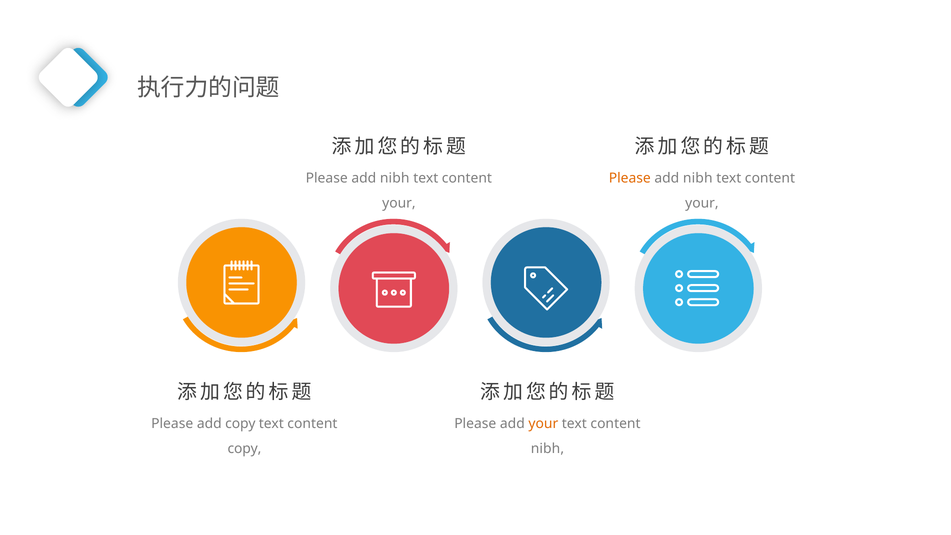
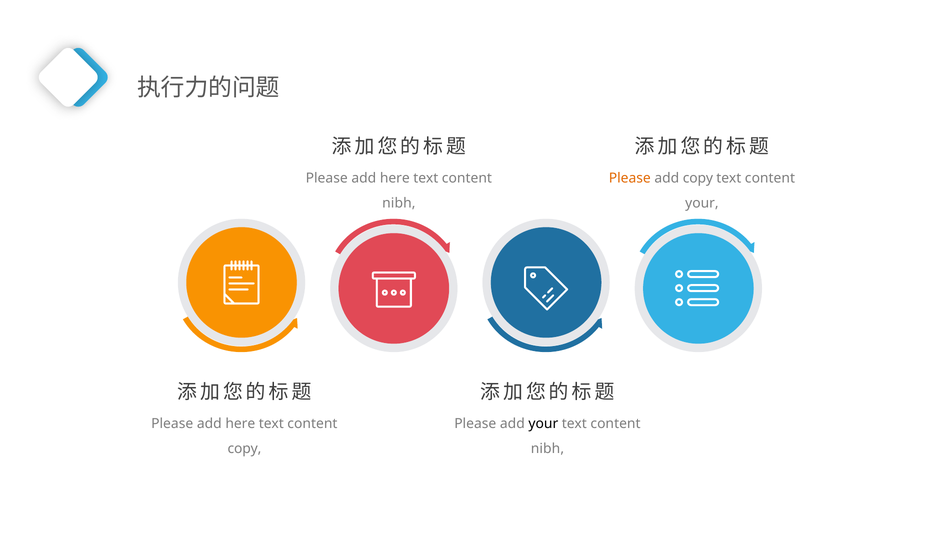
nibh at (395, 178): nibh -> here
nibh at (698, 178): nibh -> copy
your at (399, 203): your -> nibh
copy at (240, 424): copy -> here
your at (543, 424) colour: orange -> black
